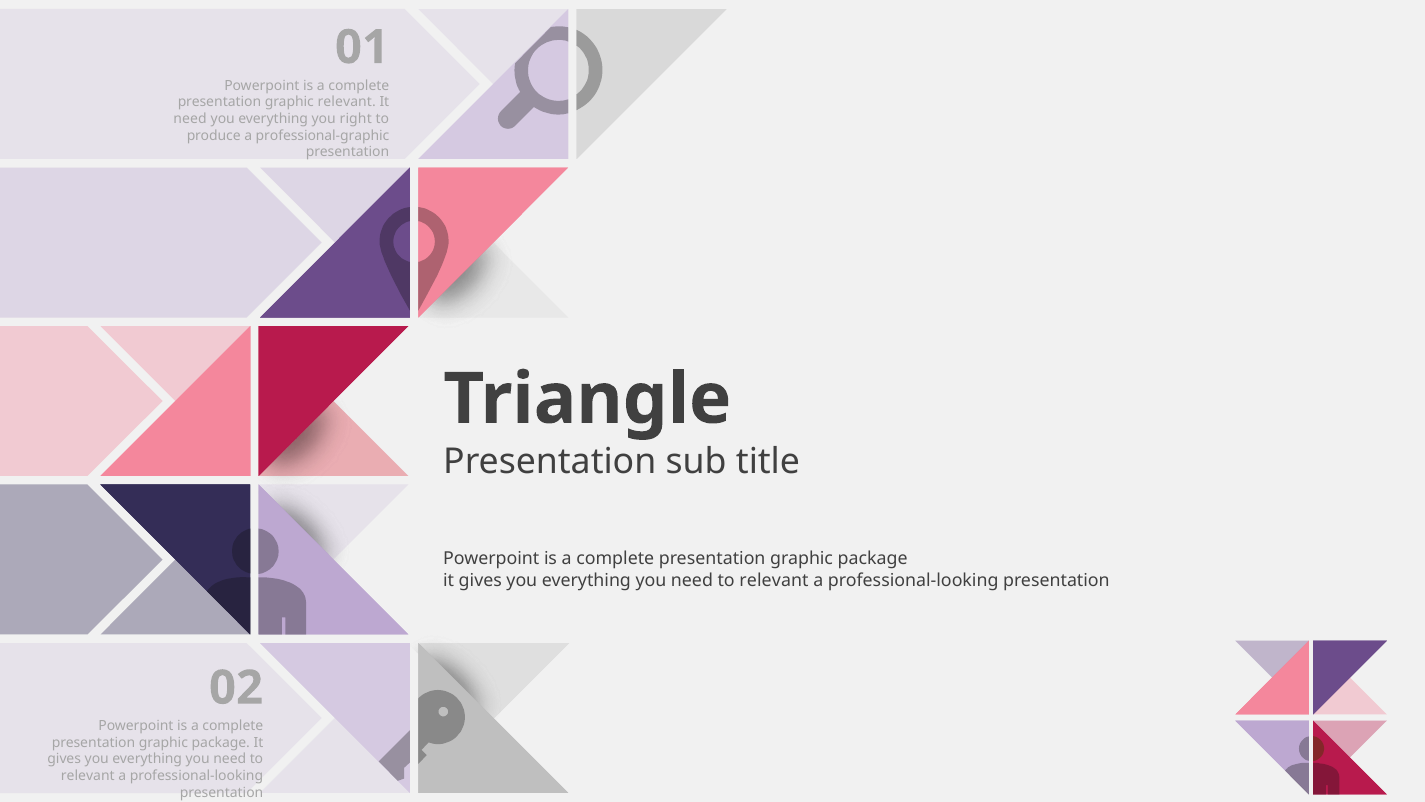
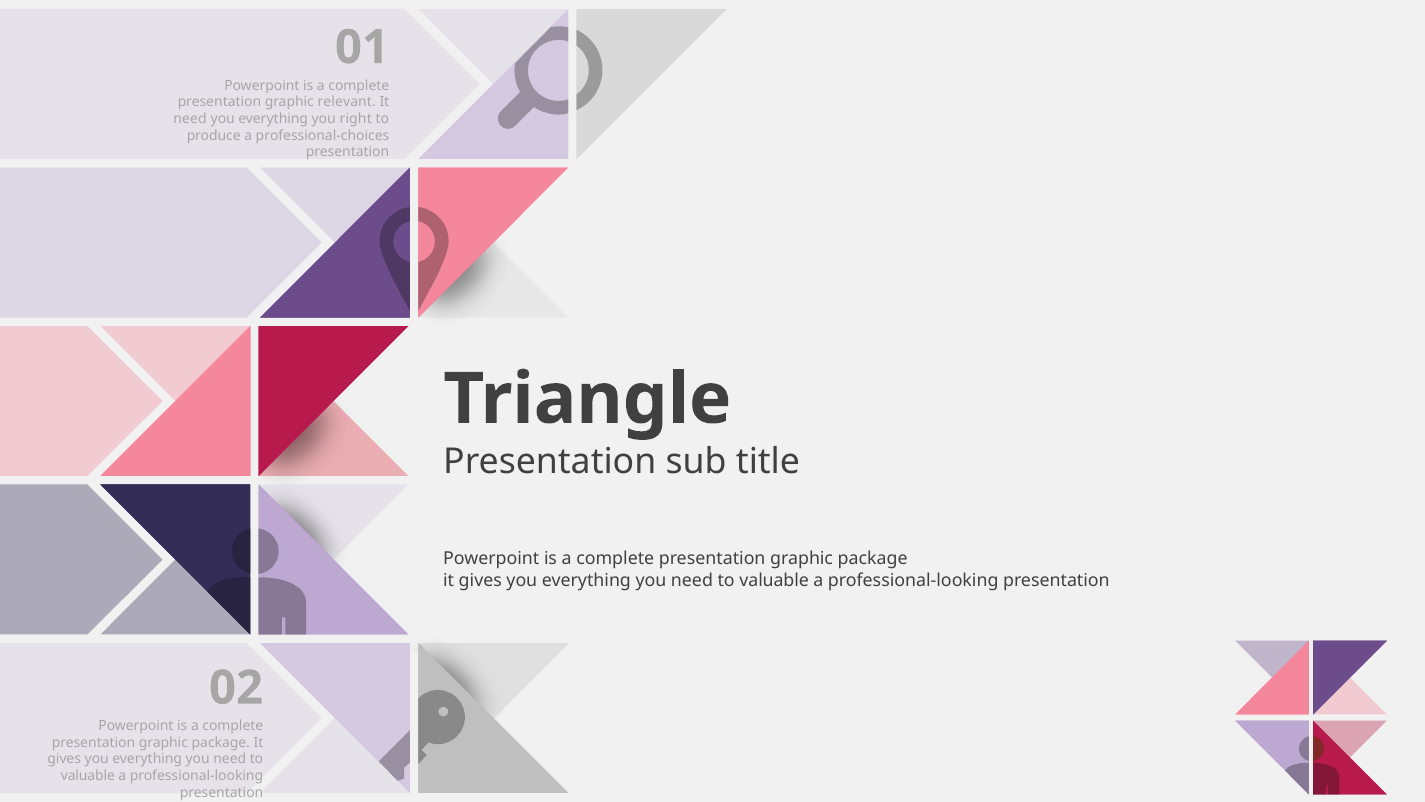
professional-graphic: professional-graphic -> professional-choices
relevant at (774, 580): relevant -> valuable
relevant at (88, 776): relevant -> valuable
